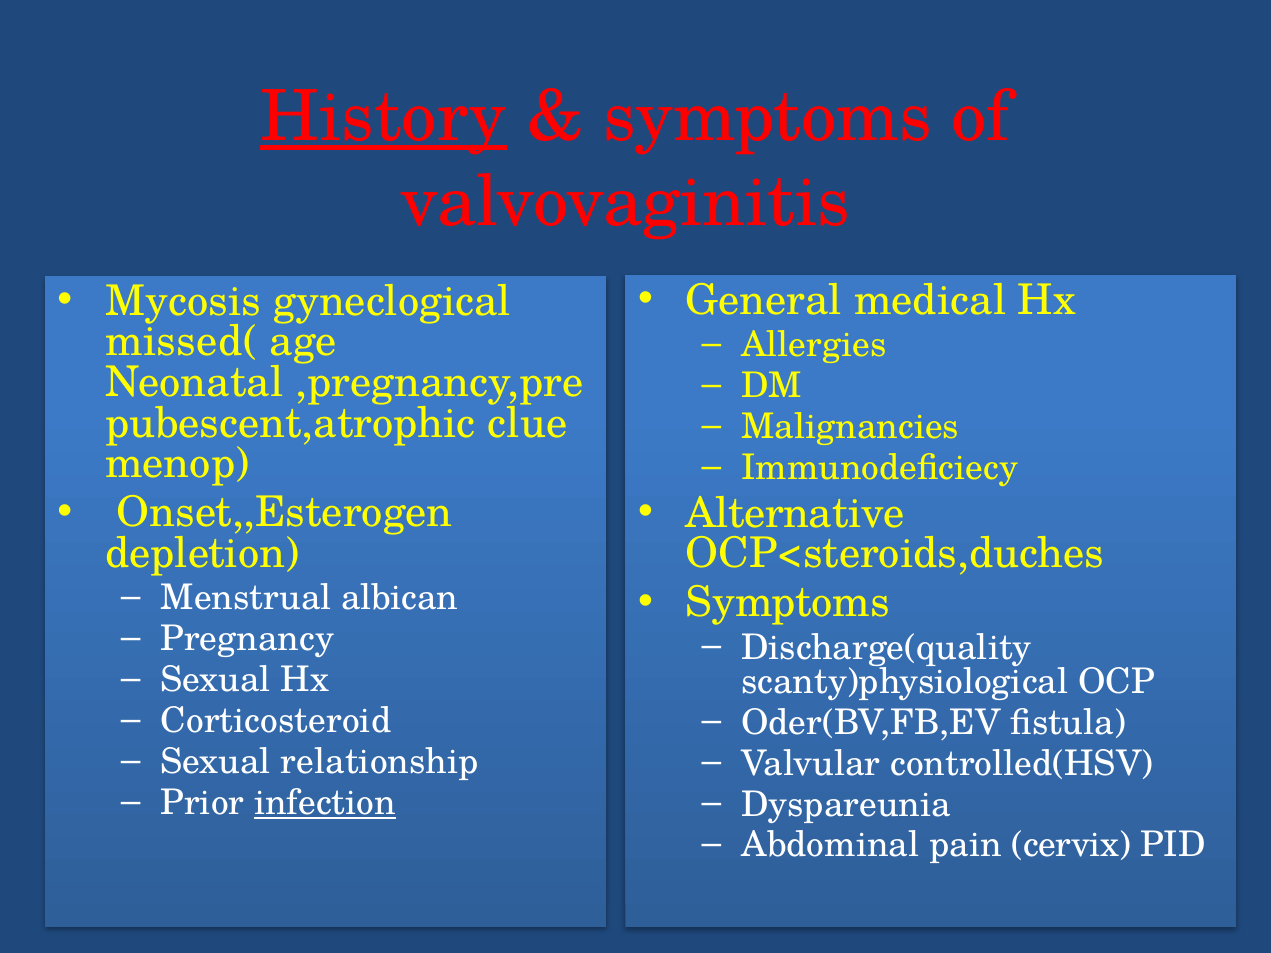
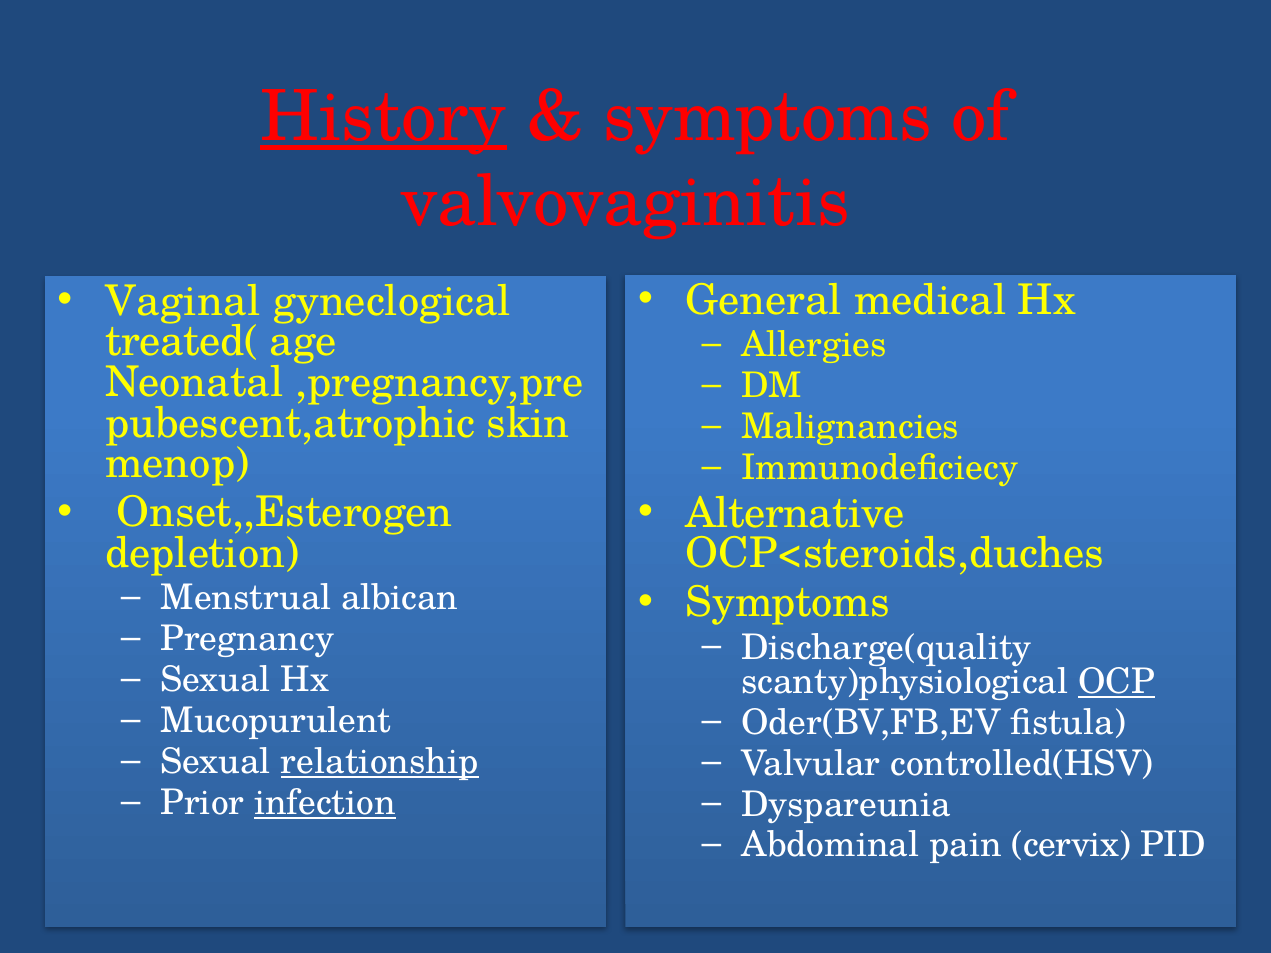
Mycosis: Mycosis -> Vaginal
missed(: missed( -> treated(
clue: clue -> skin
OCP underline: none -> present
Corticosteroid: Corticosteroid -> Mucopurulent
relationship underline: none -> present
